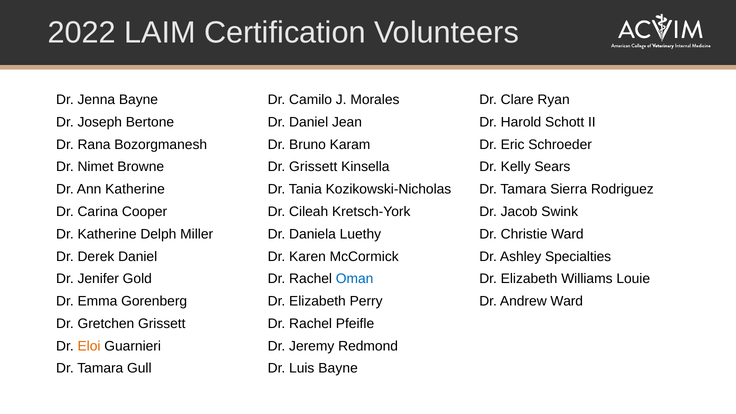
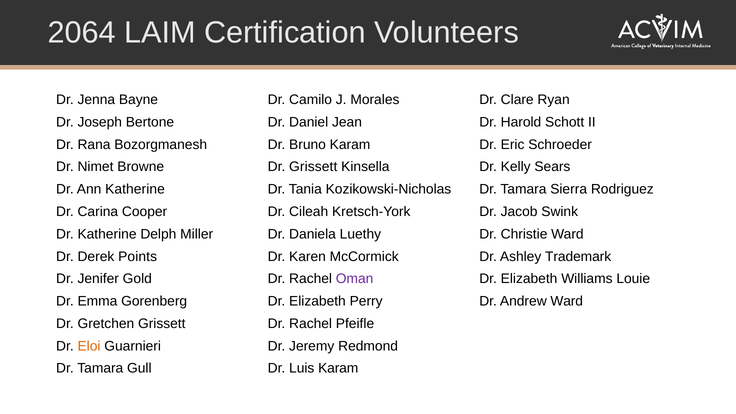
2022: 2022 -> 2064
Derek Daniel: Daniel -> Points
Specialties: Specialties -> Trademark
Oman colour: blue -> purple
Luis Bayne: Bayne -> Karam
